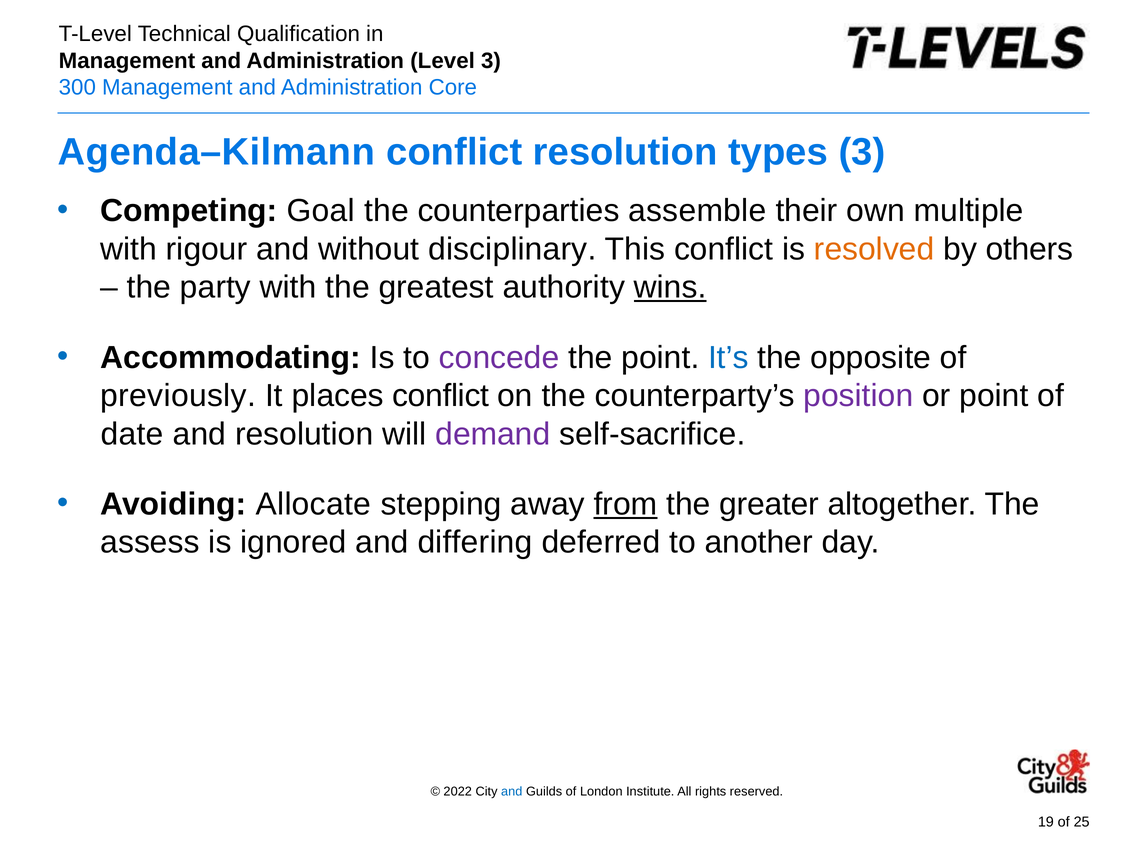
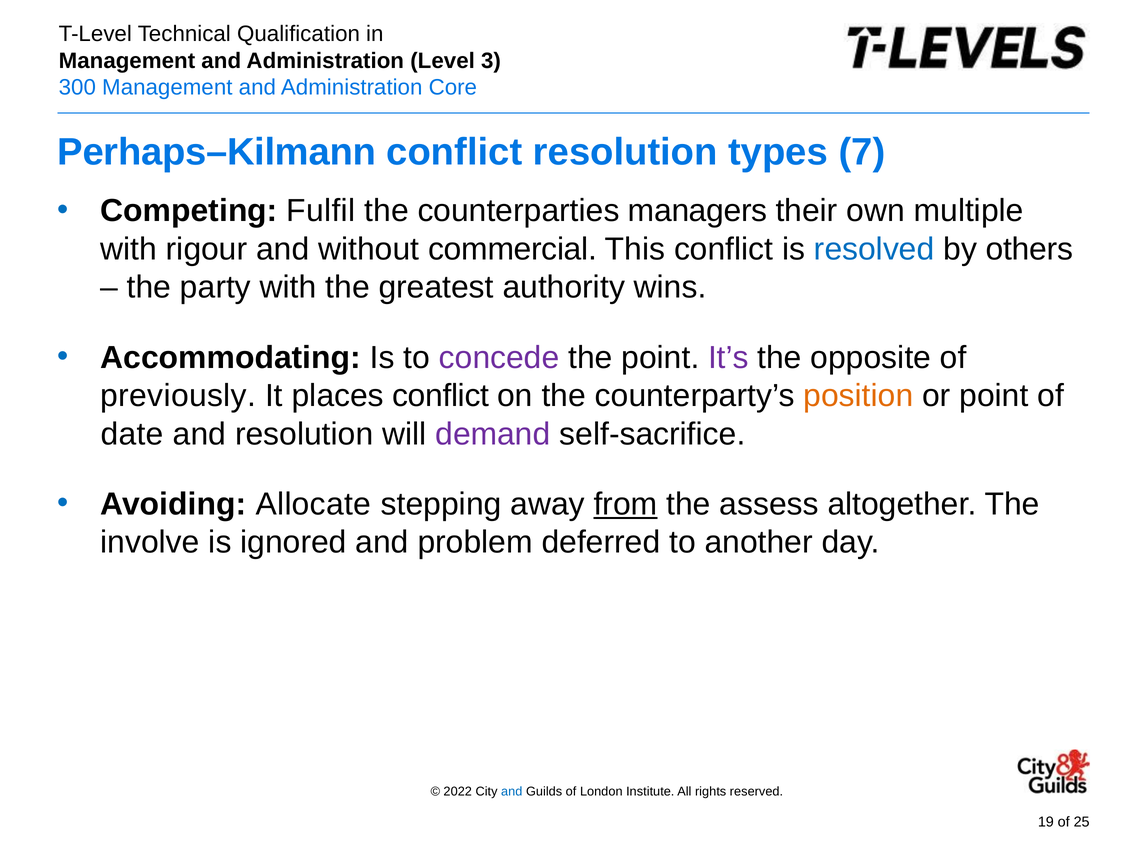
Agenda–Kilmann: Agenda–Kilmann -> Perhaps–Kilmann
types 3: 3 -> 7
Goal: Goal -> Fulfil
assemble: assemble -> managers
disciplinary: disciplinary -> commercial
resolved colour: orange -> blue
wins underline: present -> none
It’s colour: blue -> purple
position colour: purple -> orange
greater: greater -> assess
assess: assess -> involve
differing: differing -> problem
